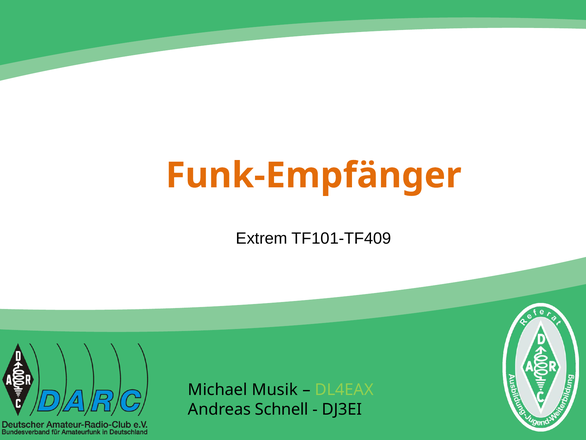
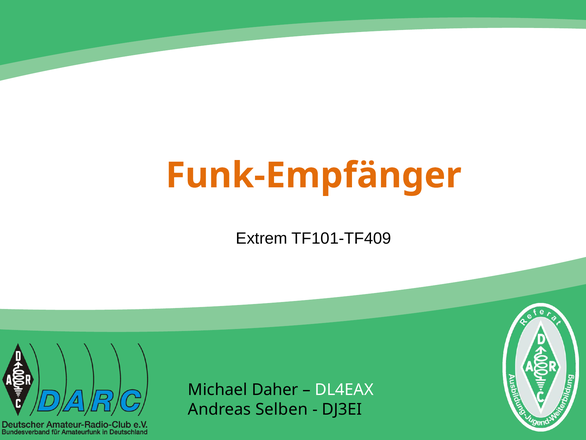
Musik: Musik -> Daher
DL4EAX colour: light green -> white
Schnell: Schnell -> Selben
